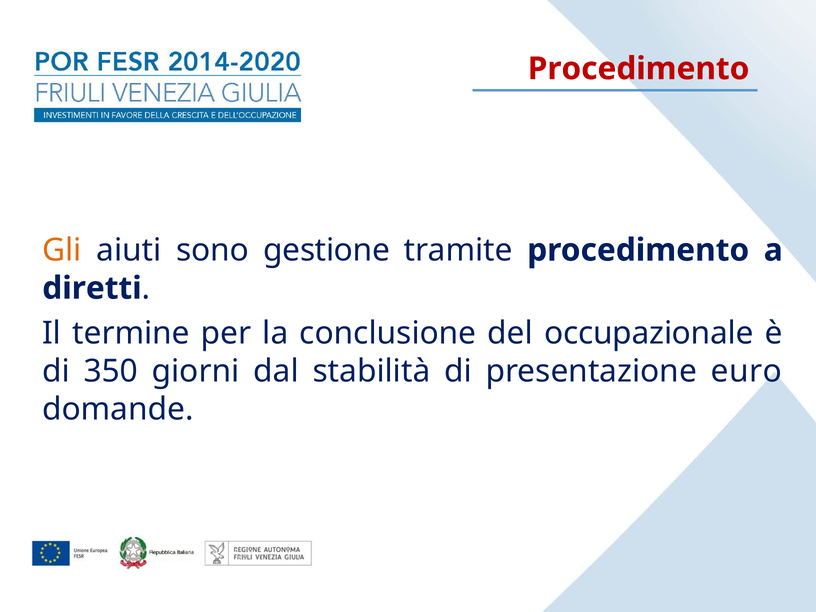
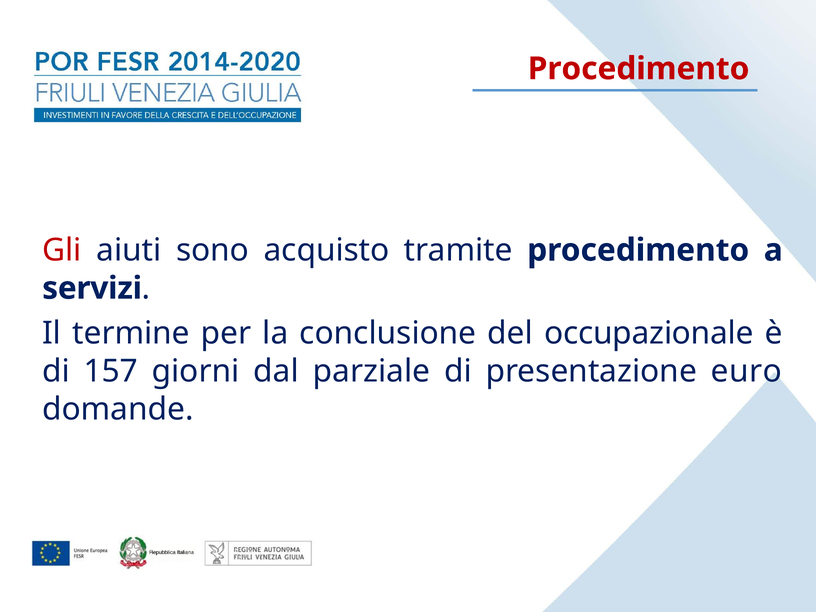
Gli colour: orange -> red
gestione: gestione -> acquisto
diretti: diretti -> servizi
350: 350 -> 157
stabilità: stabilità -> parziale
